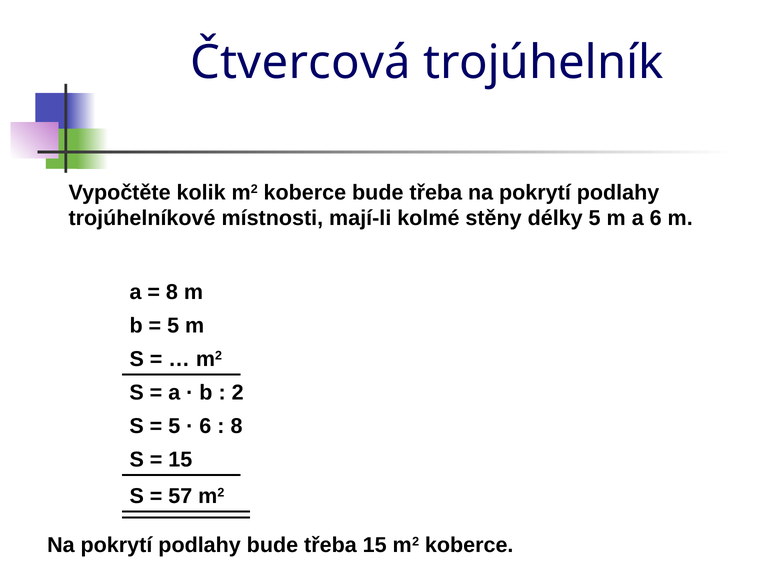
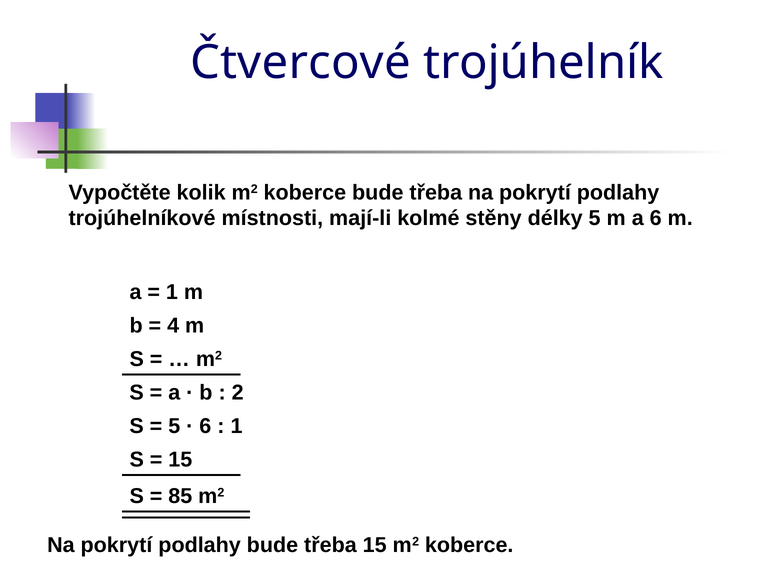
Čtvercová: Čtvercová -> Čtvercové
8 at (172, 292): 8 -> 1
5 at (173, 326): 5 -> 4
8 at (236, 427): 8 -> 1
57: 57 -> 85
